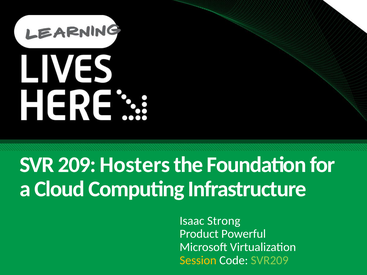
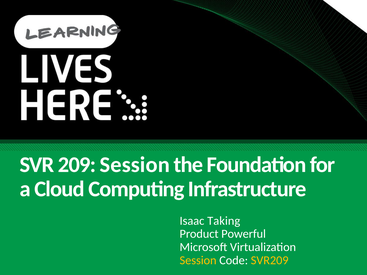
209 Hosters: Hosters -> Session
Strong: Strong -> Taking
SVR209 colour: light green -> yellow
